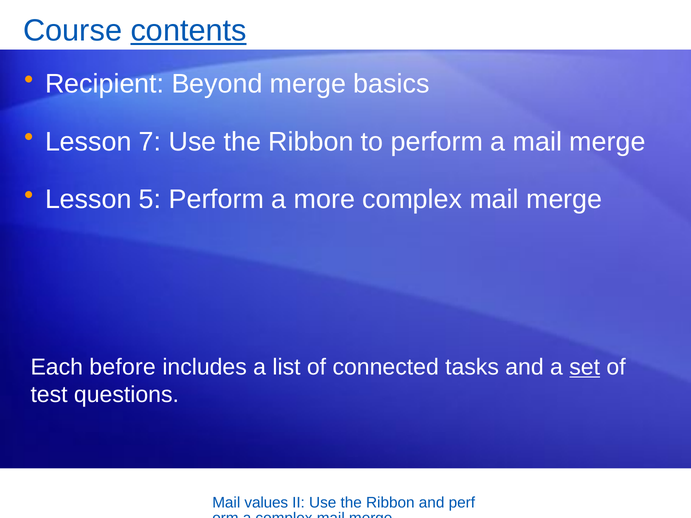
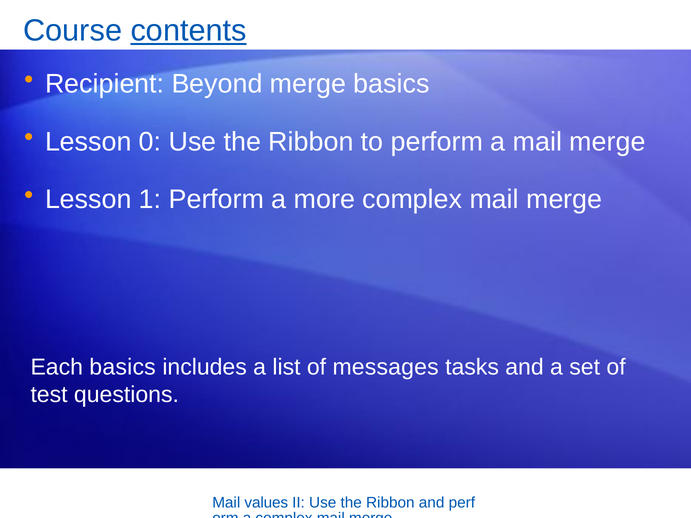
7: 7 -> 0
5: 5 -> 1
Each before: before -> basics
connected: connected -> messages
set underline: present -> none
